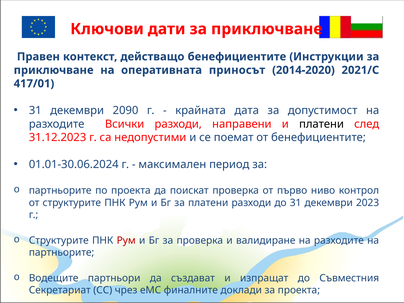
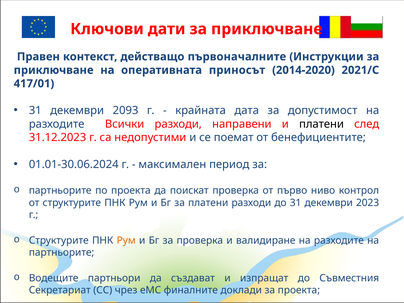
действащо бенефициентите: бенефициентите -> първоначалните
2090: 2090 -> 2093
Рум at (126, 240) colour: red -> orange
